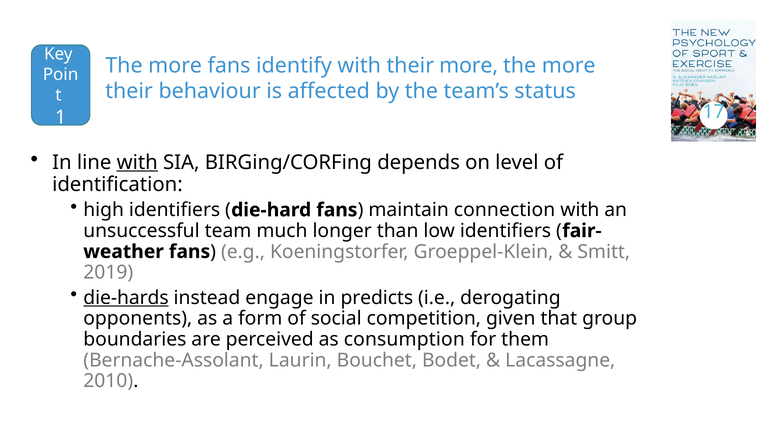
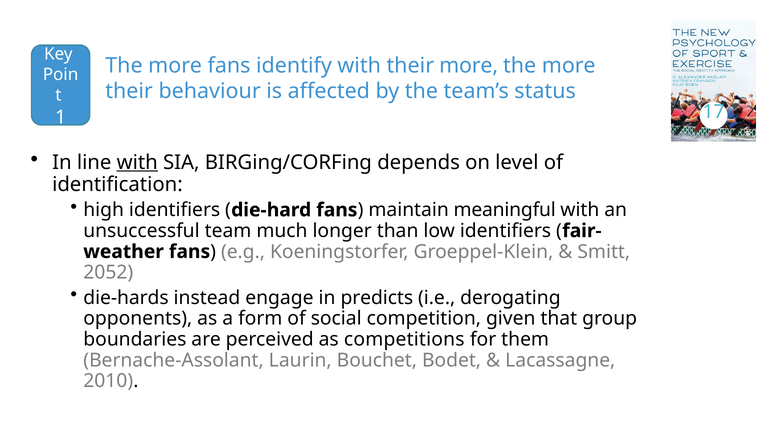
connection: connection -> meaningful
2019: 2019 -> 2052
die-hards underline: present -> none
consumption: consumption -> competitions
